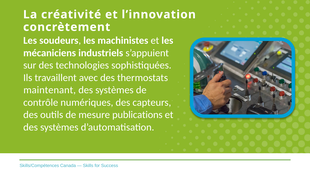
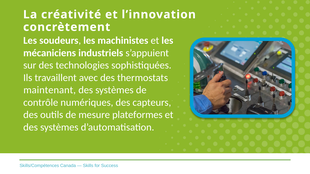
publications: publications -> plateformes
